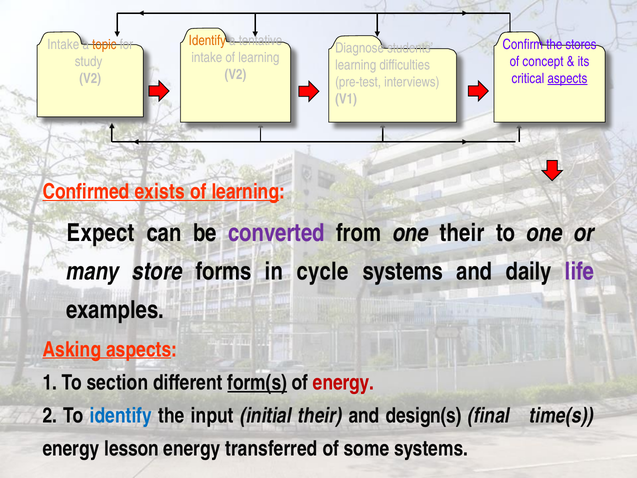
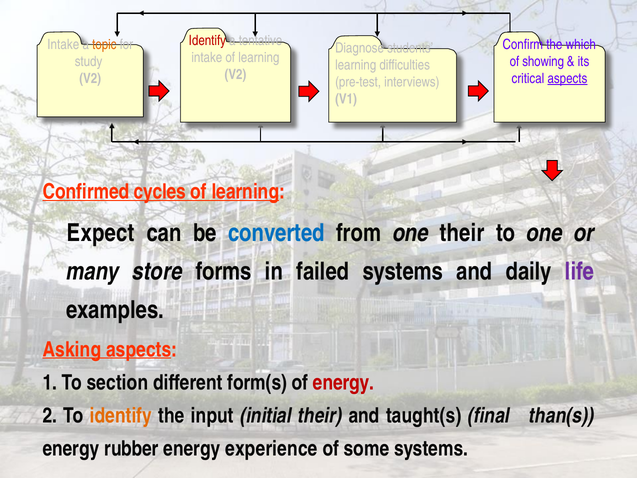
Identify at (207, 41) colour: orange -> red
stores: stores -> which
concept: concept -> showing
exists: exists -> cycles
converted colour: purple -> blue
cycle: cycle -> failed
form(s underline: present -> none
identify at (121, 416) colour: blue -> orange
design(s: design(s -> taught(s
time(s: time(s -> than(s
lesson: lesson -> rubber
transferred: transferred -> experience
